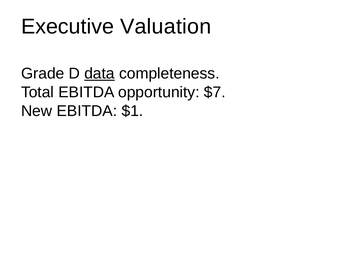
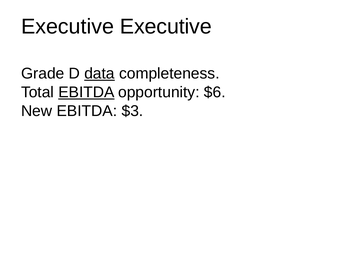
Executive Valuation: Valuation -> Executive
EBITDA at (86, 92) underline: none -> present
$7: $7 -> $6
$1: $1 -> $3
